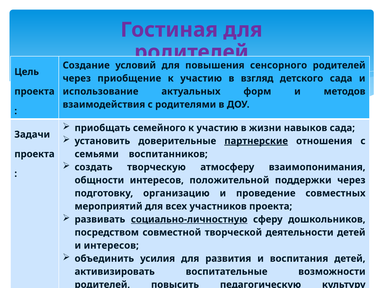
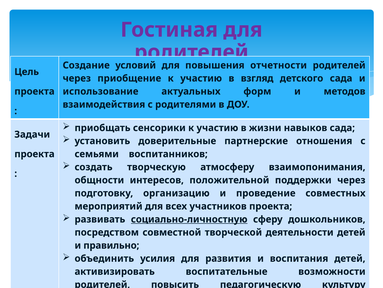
сенсорного: сенсорного -> отчетности
семейного: семейного -> сенсорики
партнерские underline: present -> none
и интересов: интересов -> правильно
